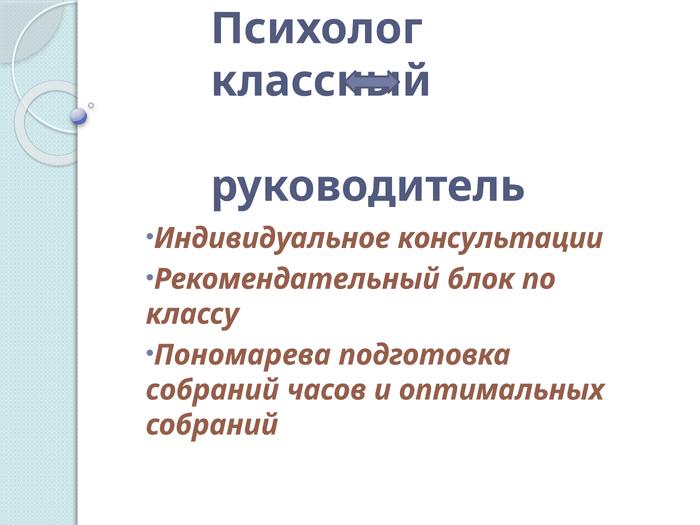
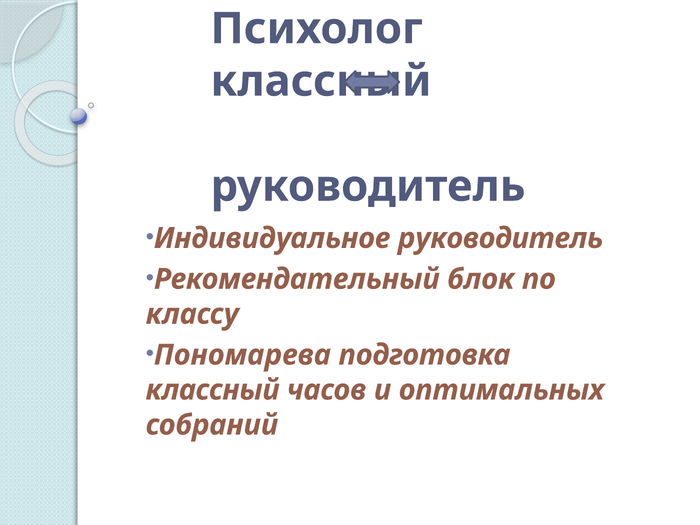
Индивидуальное консультации: консультации -> руководитель
собраний at (212, 390): собраний -> классный
